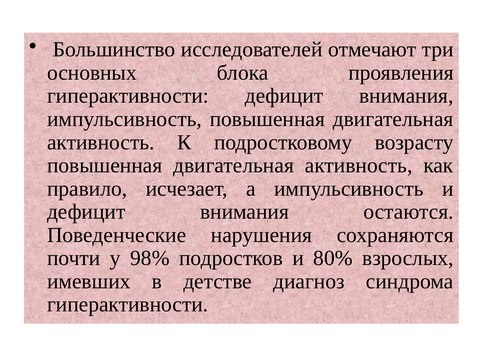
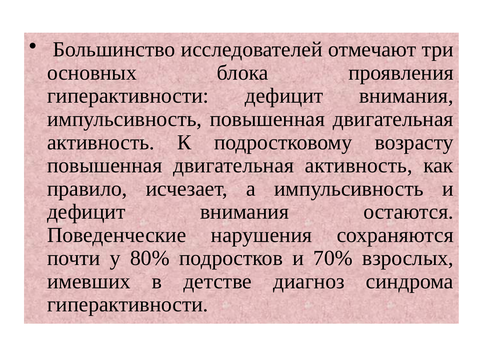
98%: 98% -> 80%
80%: 80% -> 70%
